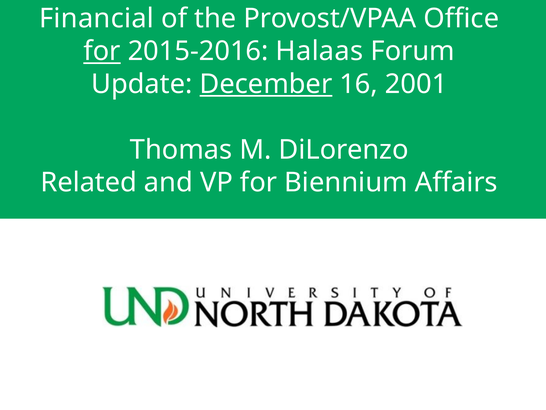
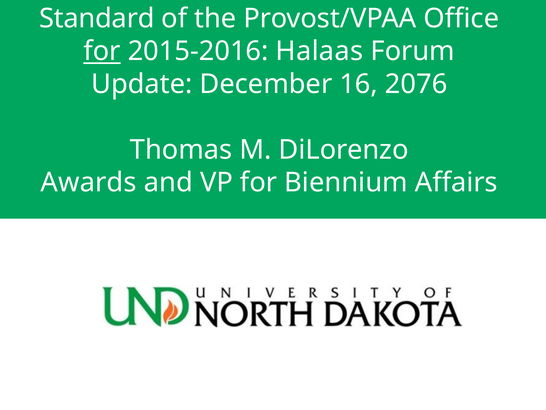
Financial: Financial -> Standard
December underline: present -> none
2001: 2001 -> 2076
Related: Related -> Awards
